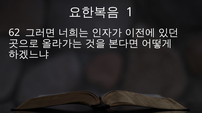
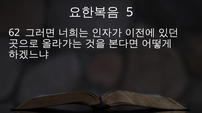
1: 1 -> 5
